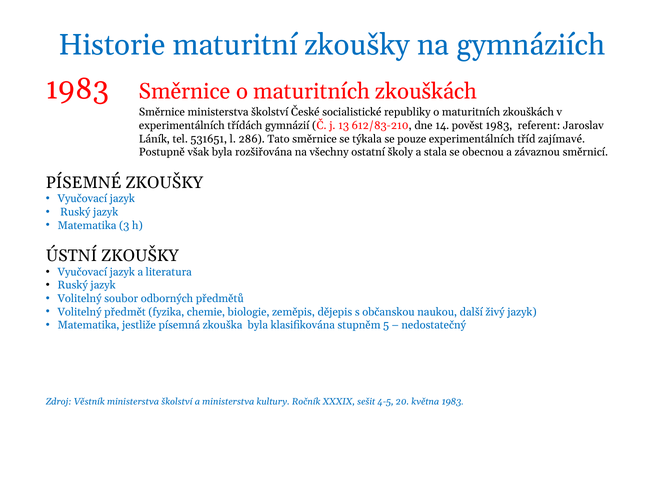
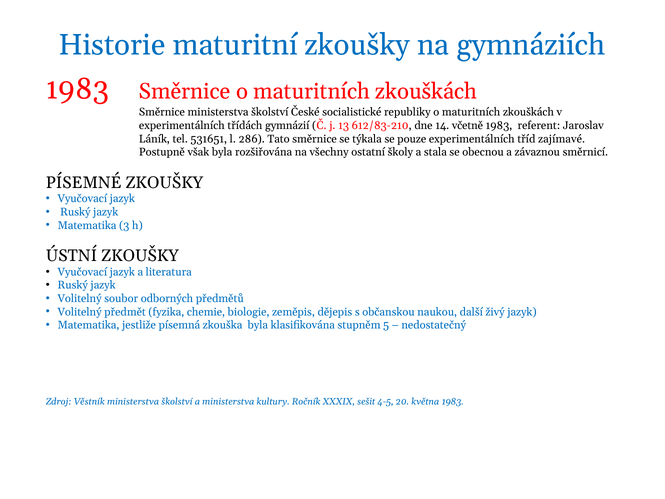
pověst: pověst -> včetně
